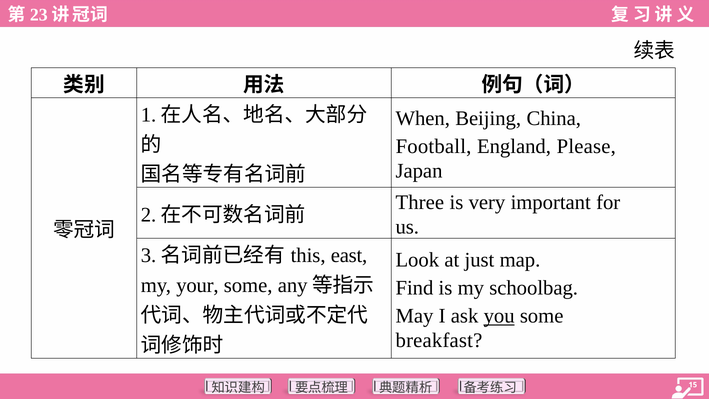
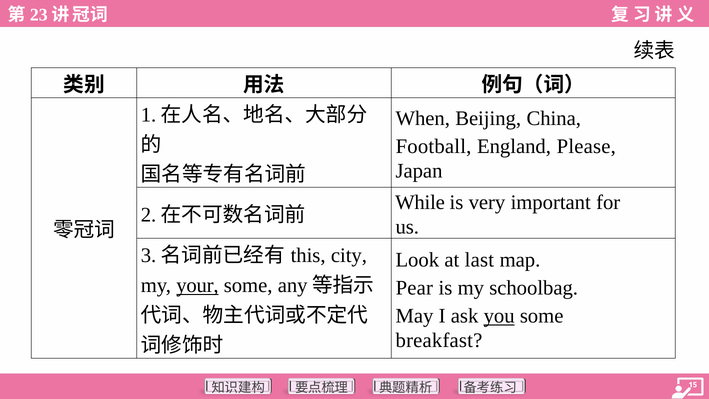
Three: Three -> While
east: east -> city
just: just -> last
your underline: none -> present
Find: Find -> Pear
